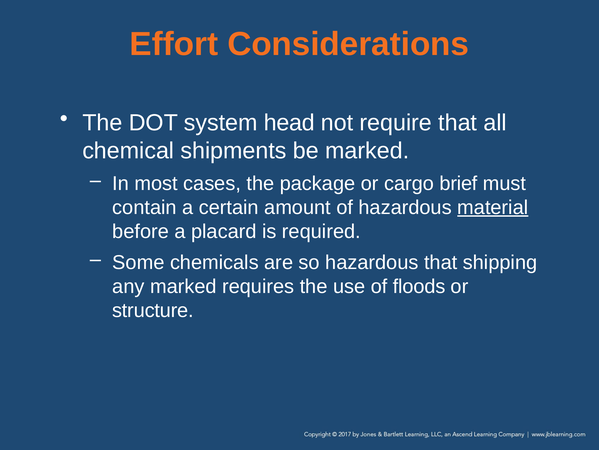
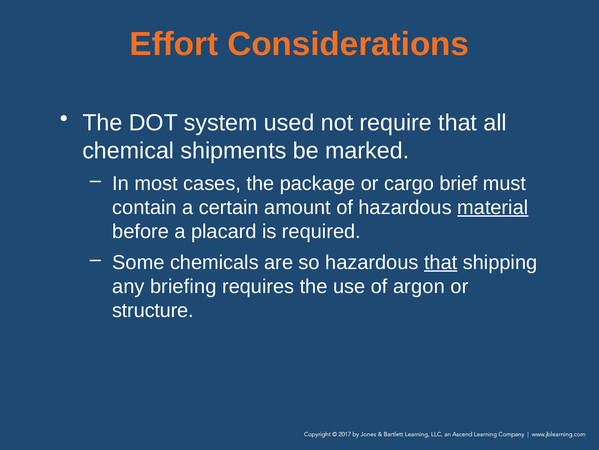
head: head -> used
that at (441, 262) underline: none -> present
any marked: marked -> briefing
floods: floods -> argon
